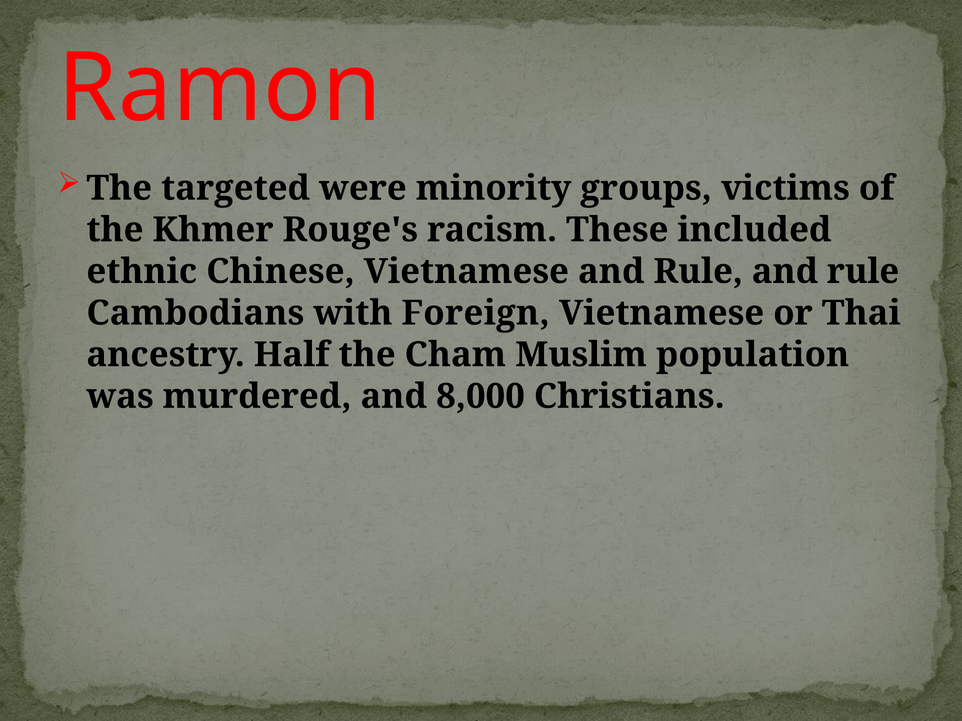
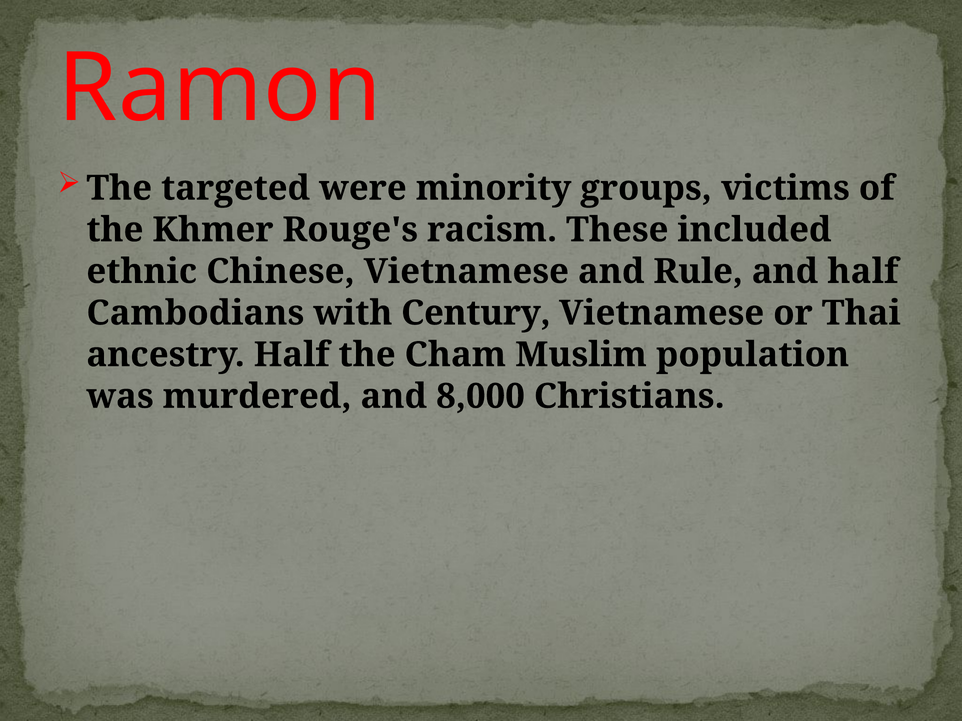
rule at (863, 272): rule -> half
Foreign: Foreign -> Century
